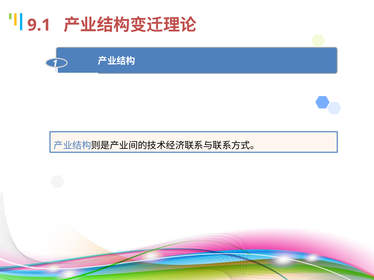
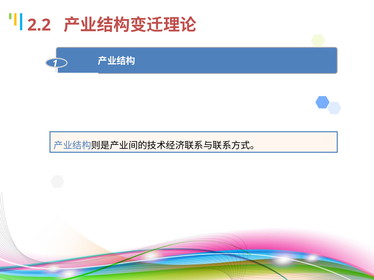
9.1: 9.1 -> 2.2
